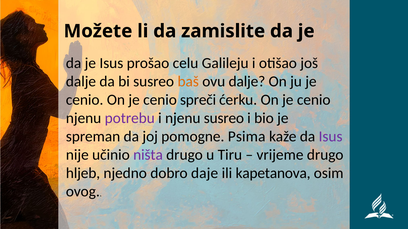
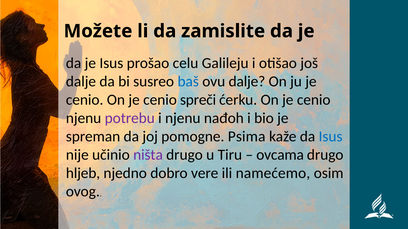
baš colour: orange -> blue
njenu susreo: susreo -> nađoh
Isus at (331, 137) colour: purple -> blue
vrijeme: vrijeme -> ovcama
daje: daje -> vere
kapetanova: kapetanova -> namećemo
